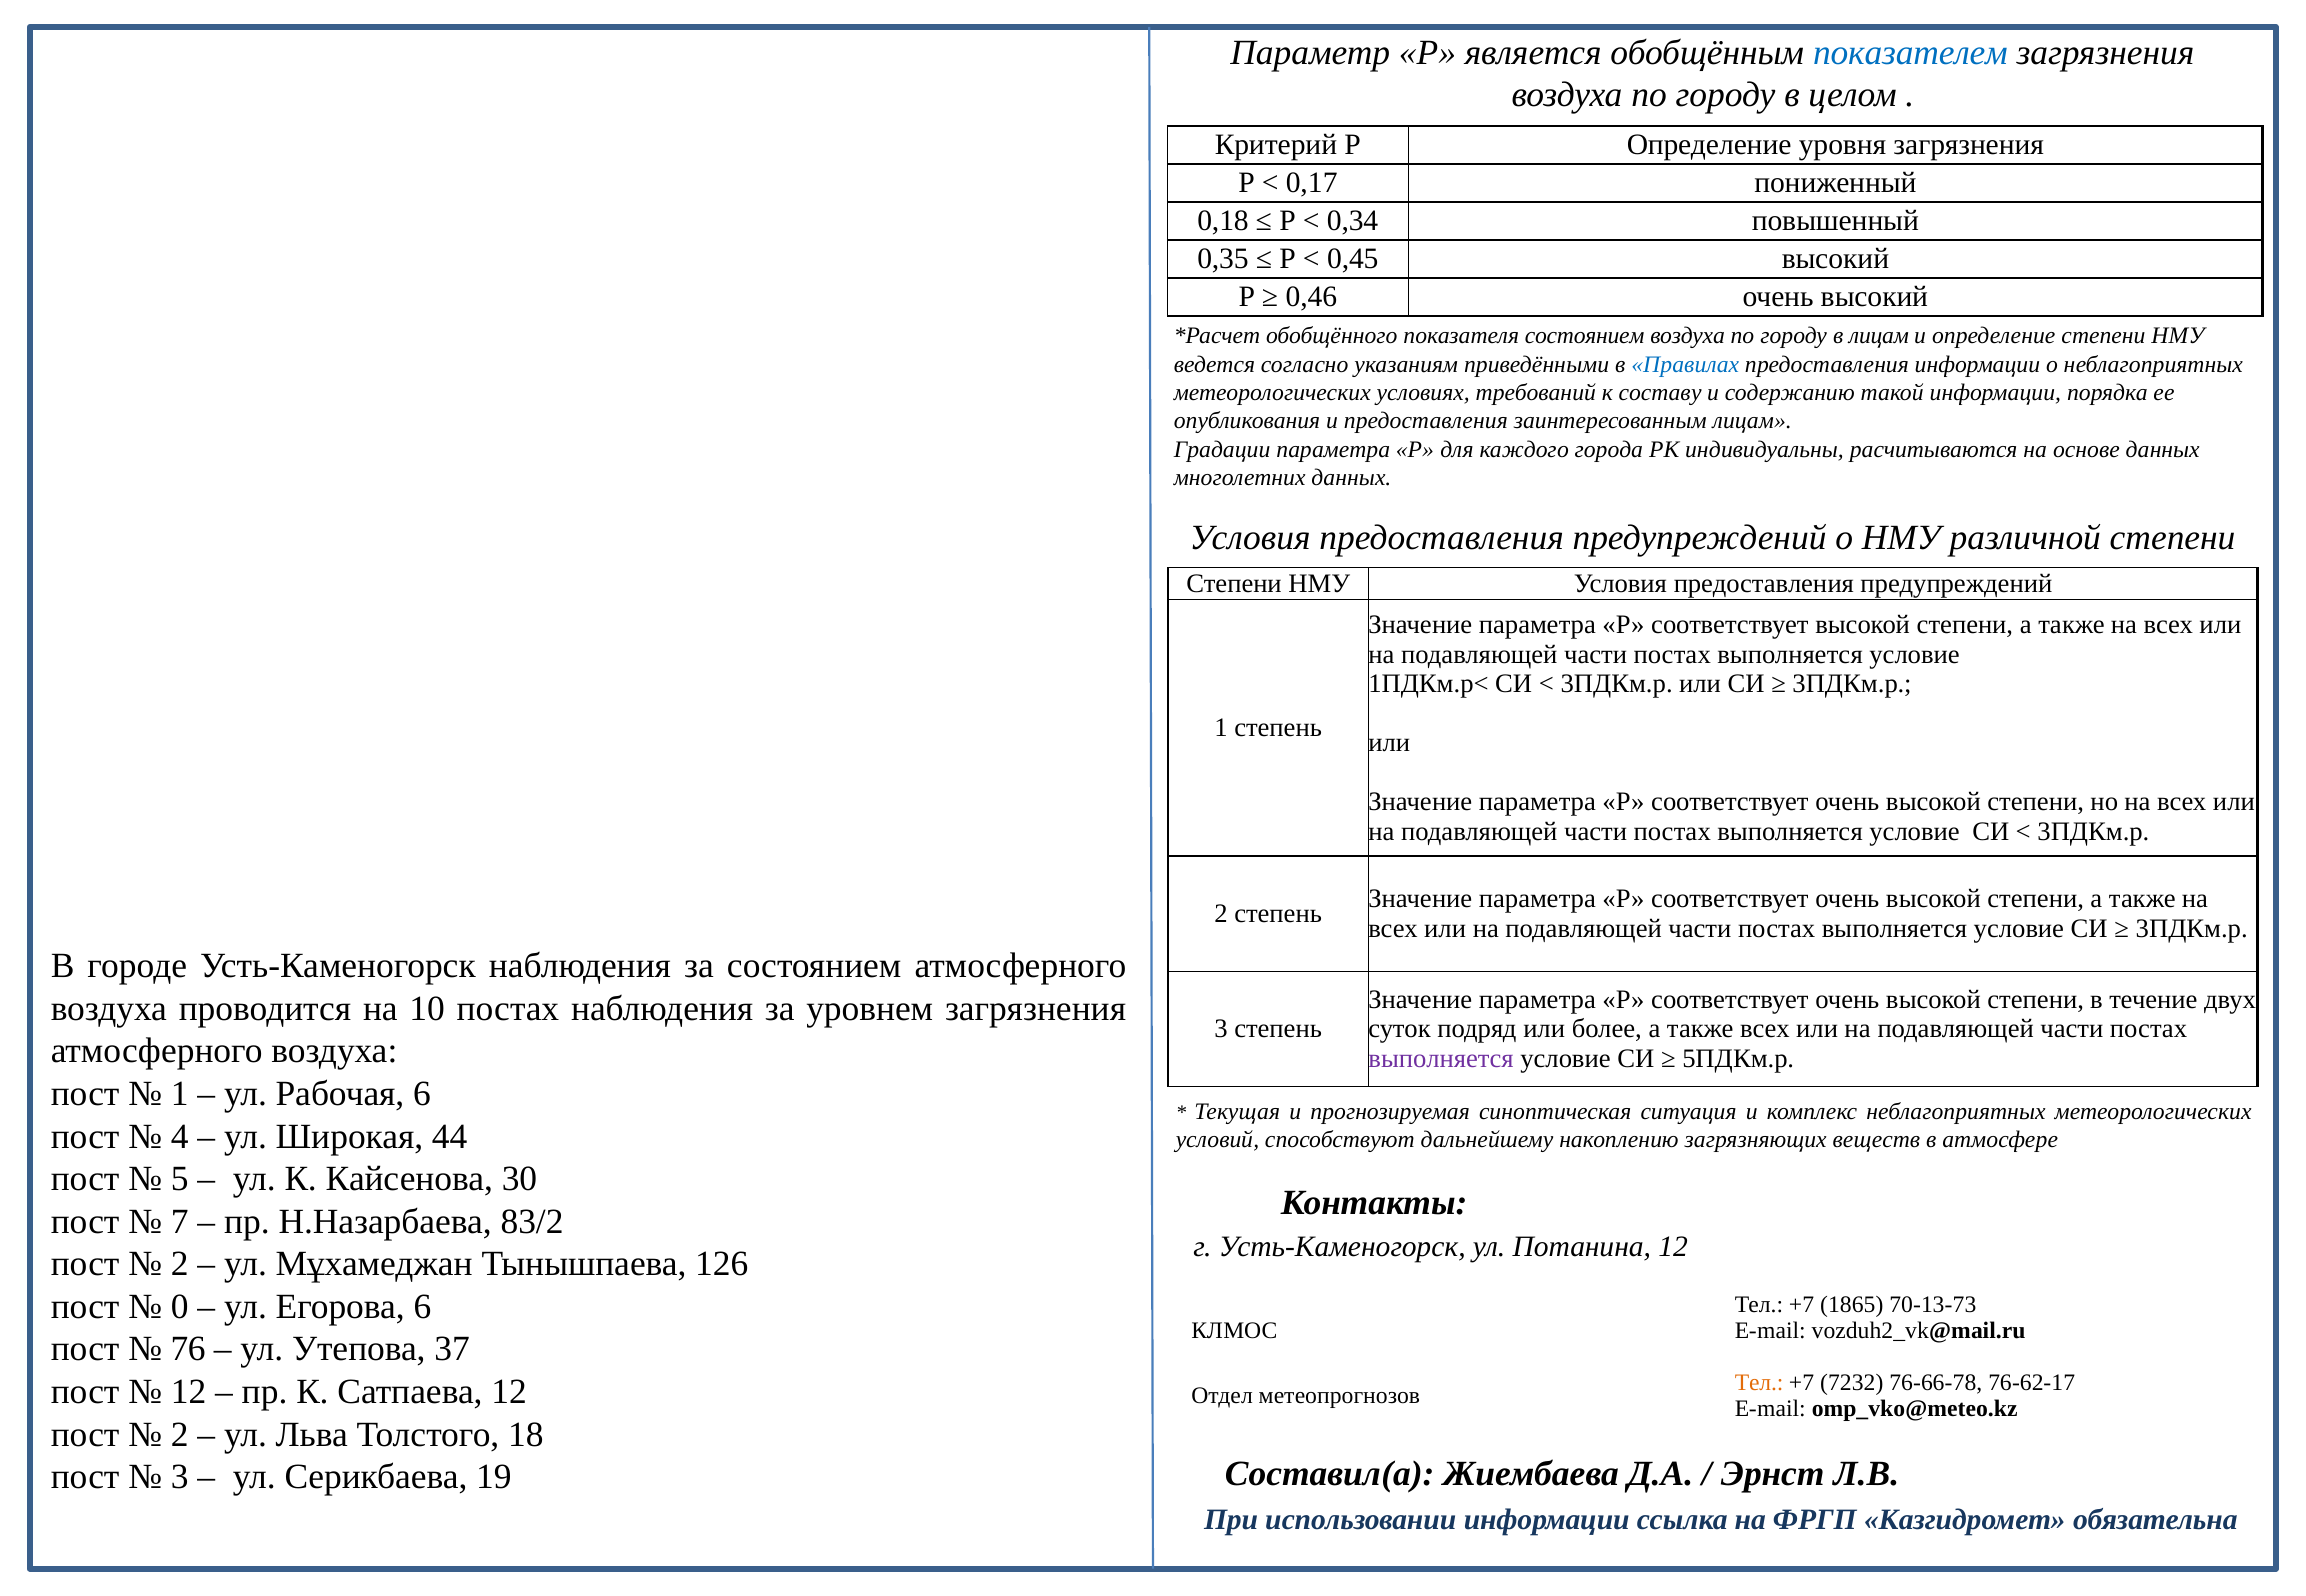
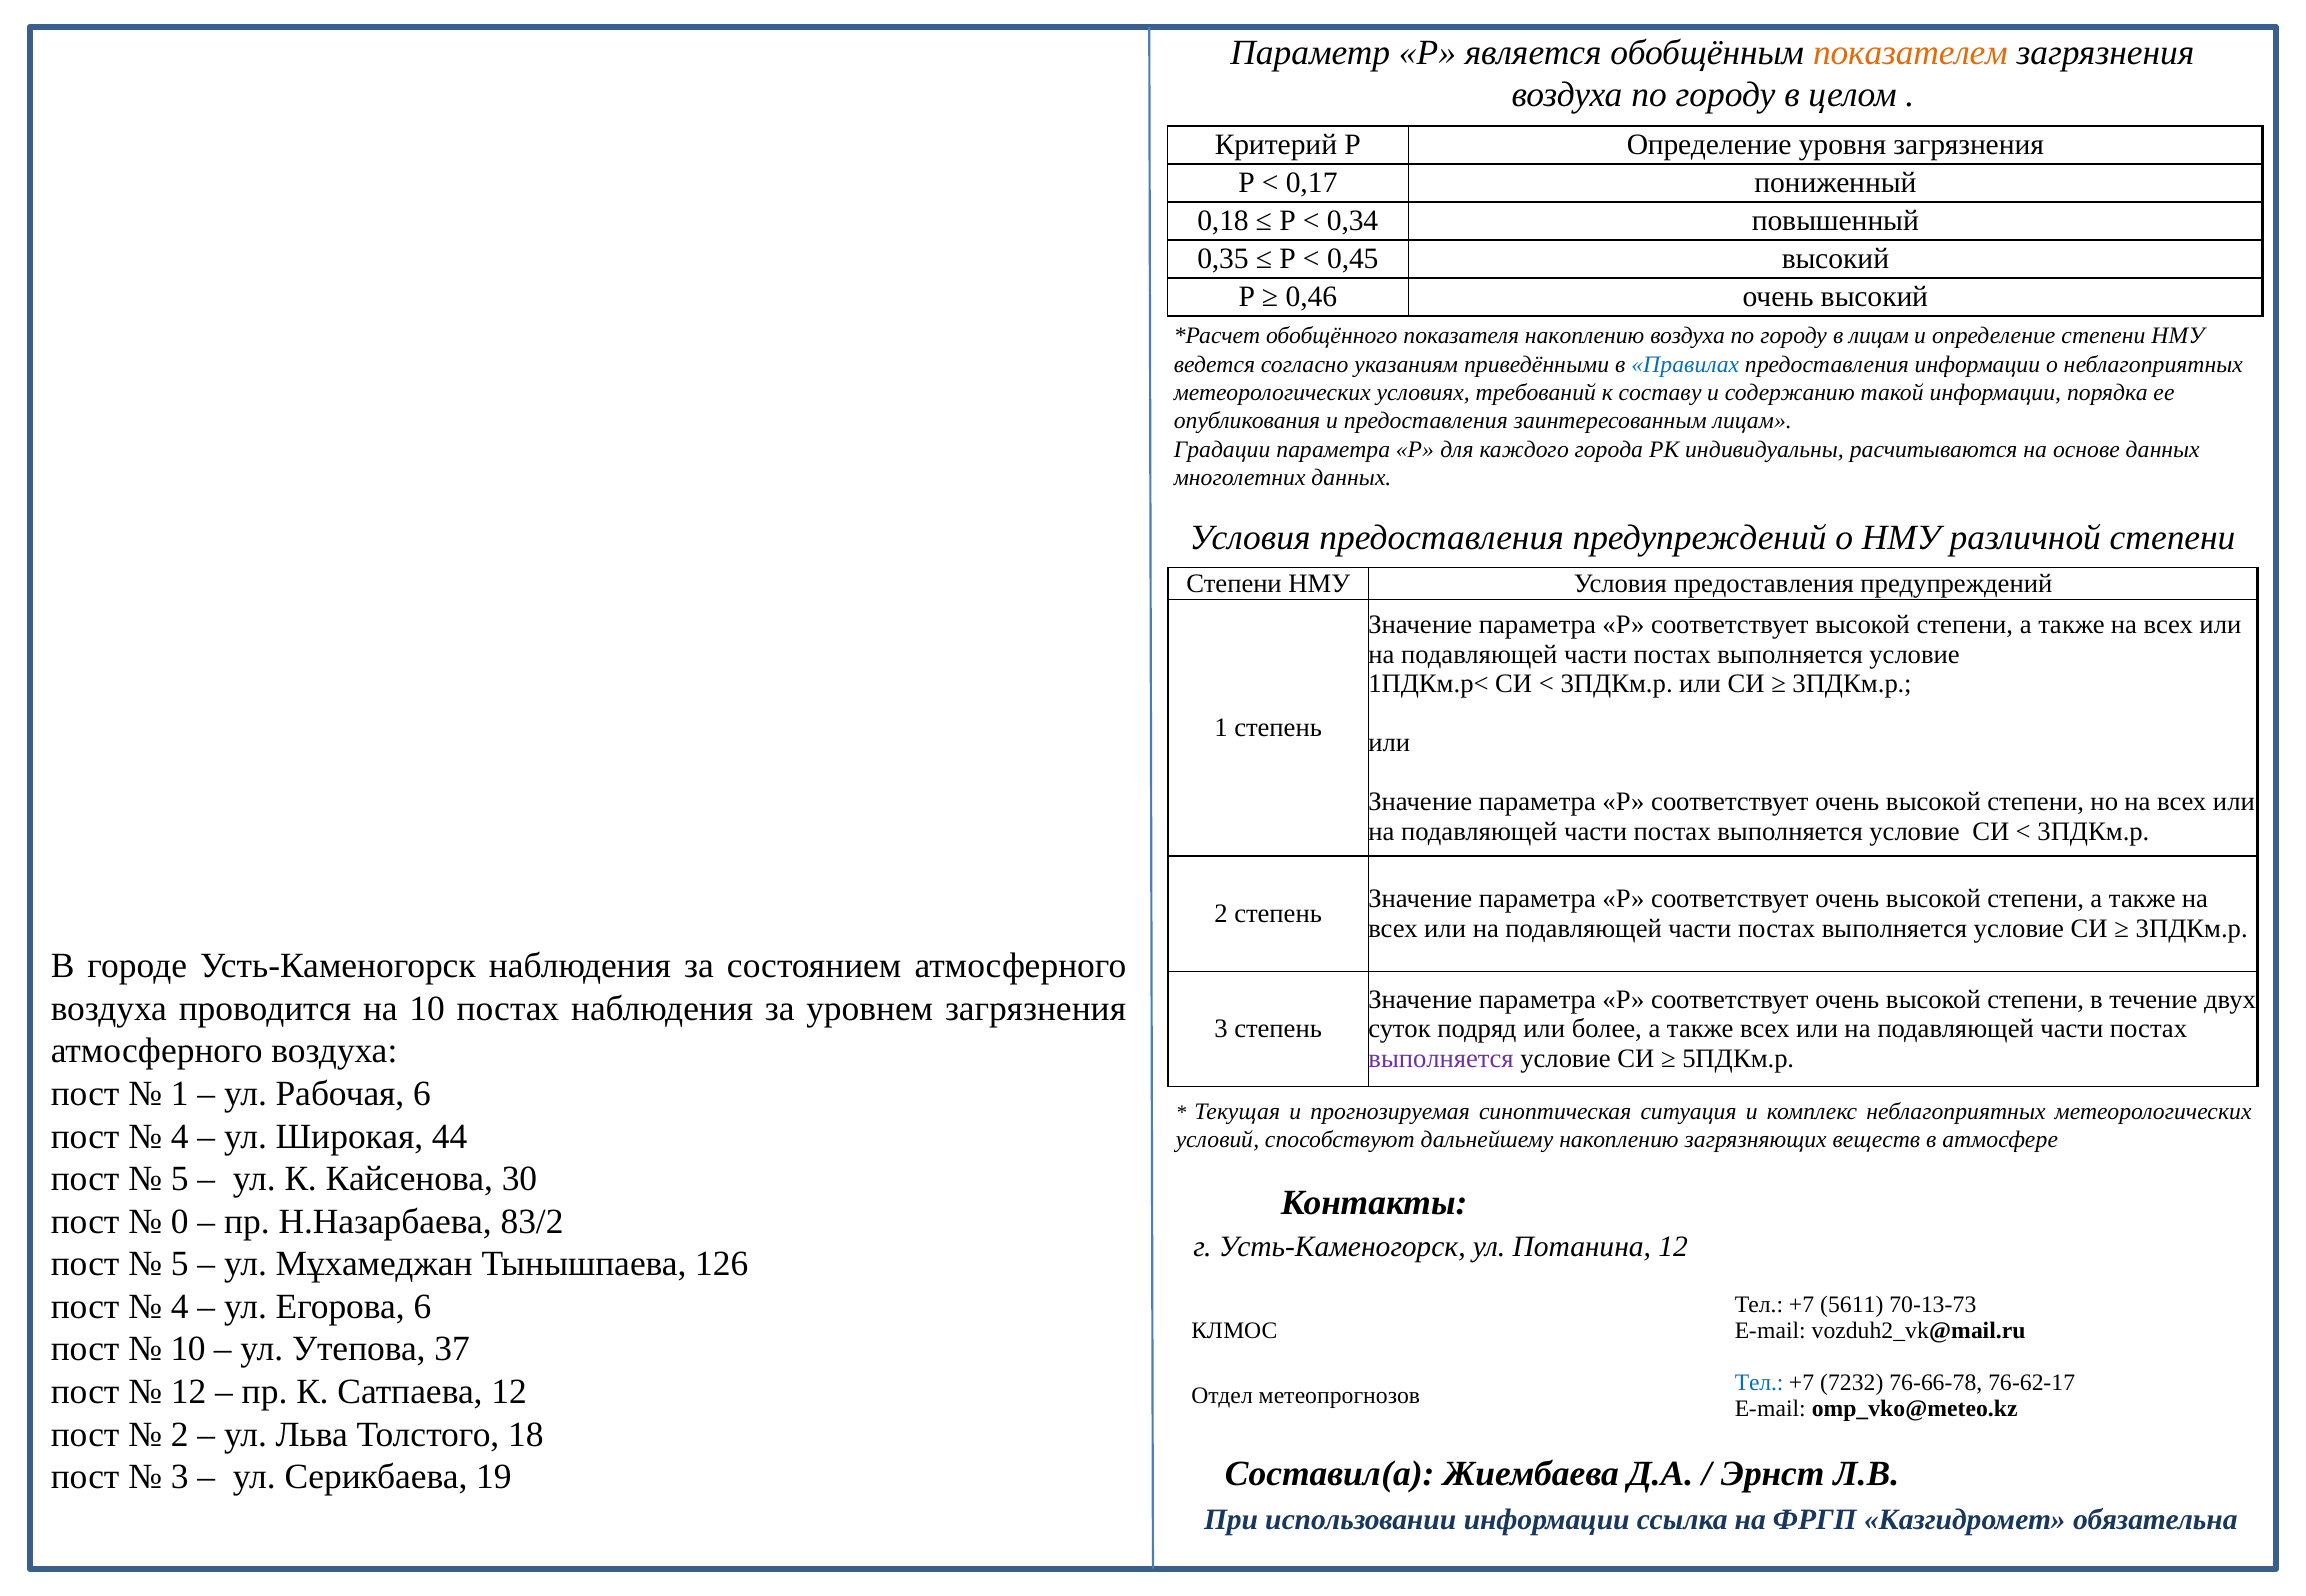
показателем colour: blue -> orange
показателя состоянием: состоянием -> накоплению
7: 7 -> 0
2 at (180, 1264): 2 -> 5
0 at (180, 1307): 0 -> 4
1865: 1865 -> 5611
76 at (188, 1350): 76 -> 10
Тел at (1759, 1383) colour: orange -> blue
